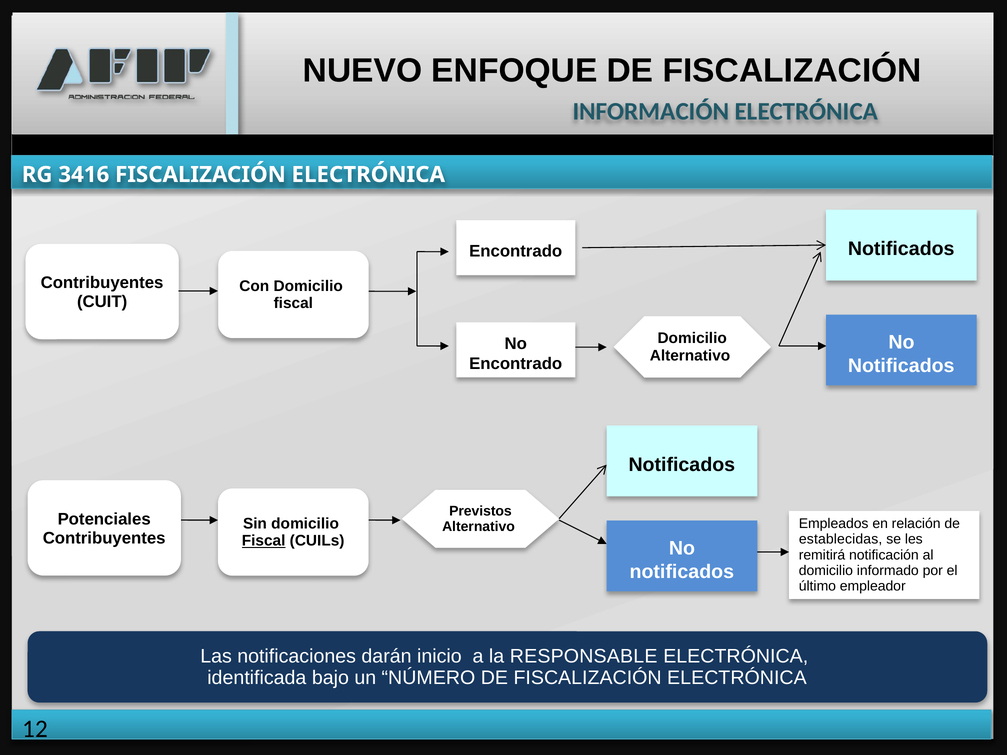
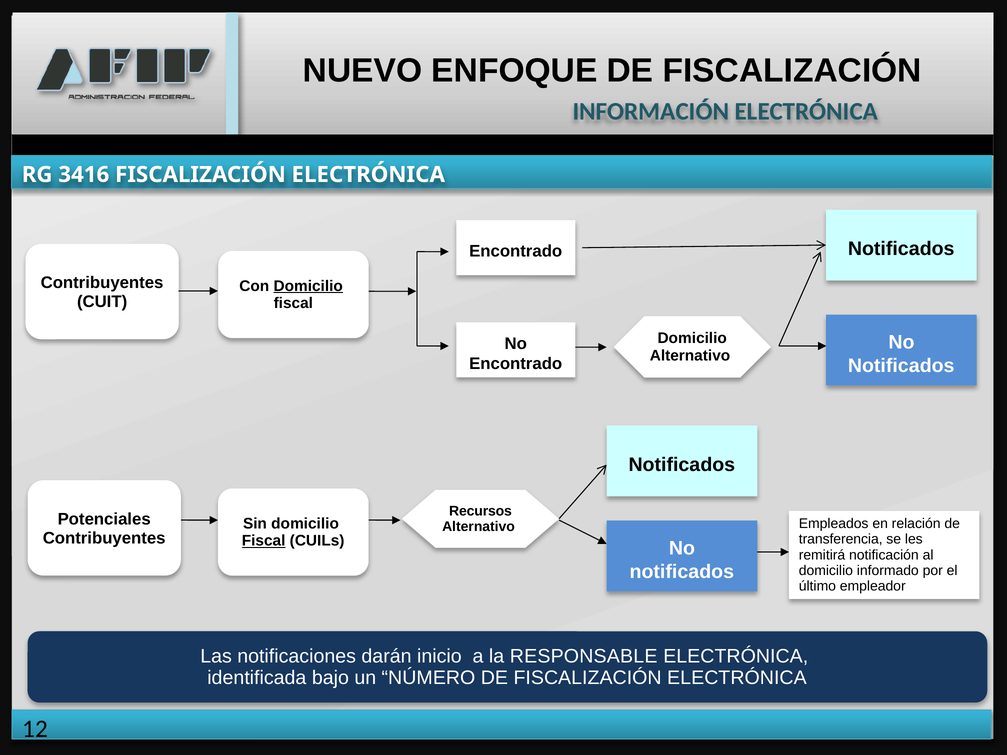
Domicilio at (308, 286) underline: none -> present
Previstos: Previstos -> Recursos
establecidas: establecidas -> transferencia
